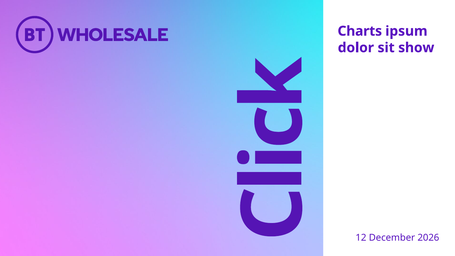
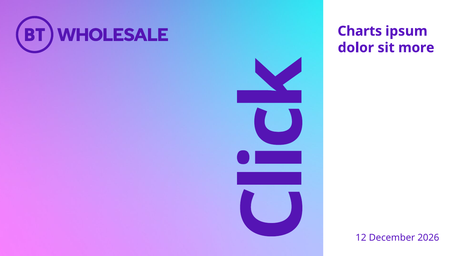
show: show -> more
